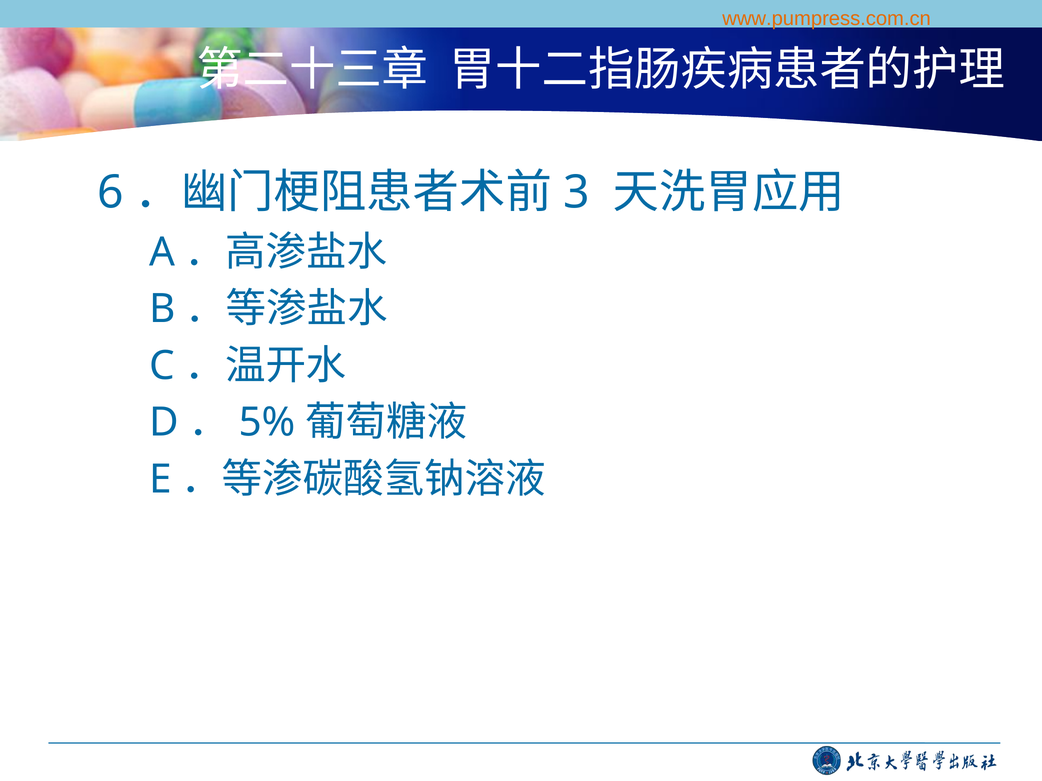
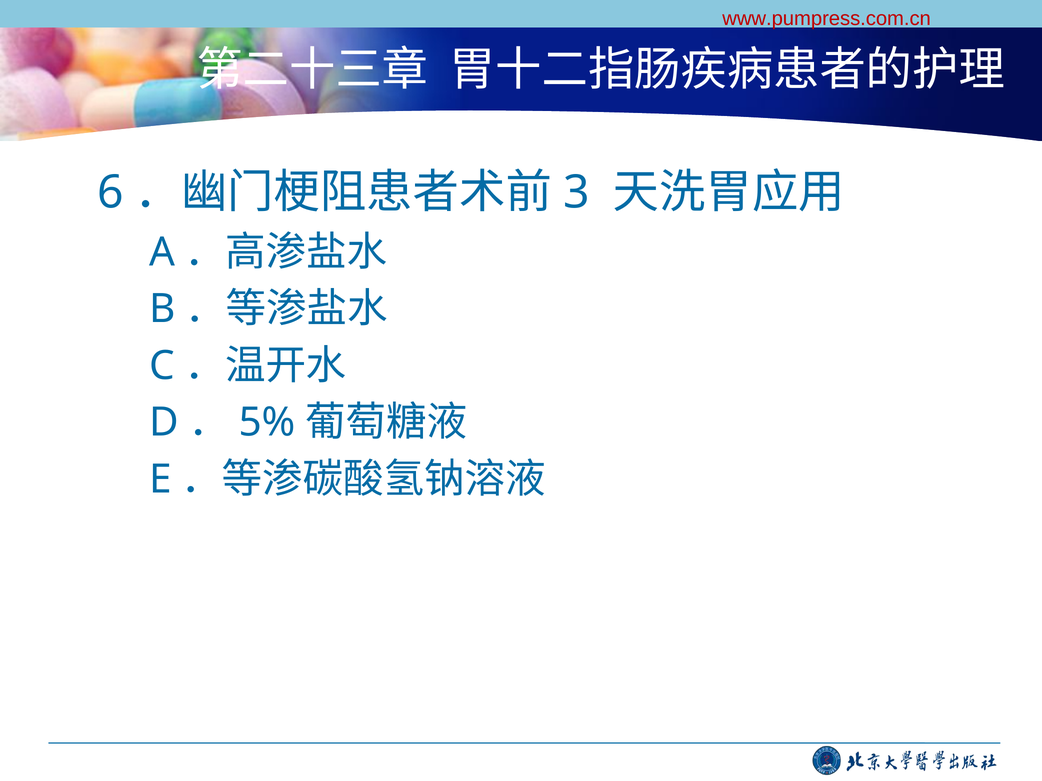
www.pumpress.com.cn colour: orange -> red
